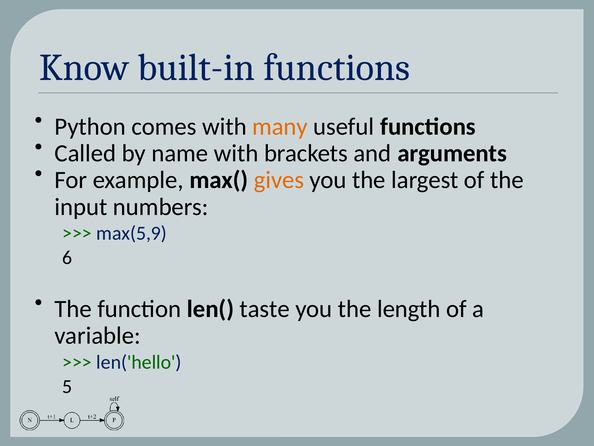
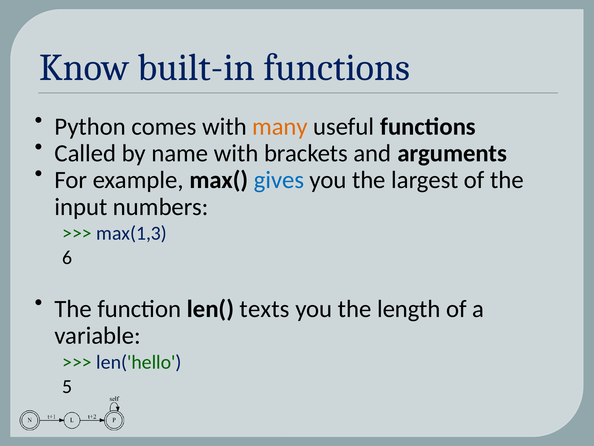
gives colour: orange -> blue
max(5,9: max(5,9 -> max(1,3
taste: taste -> texts
